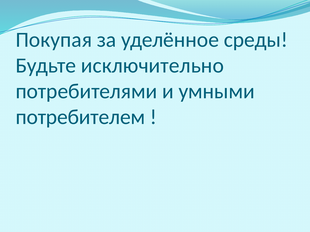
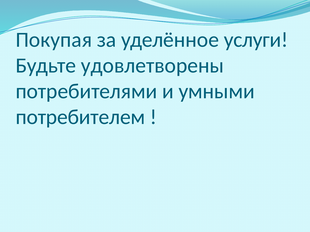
среды: среды -> услуги
исключительно: исключительно -> удовлетворены
